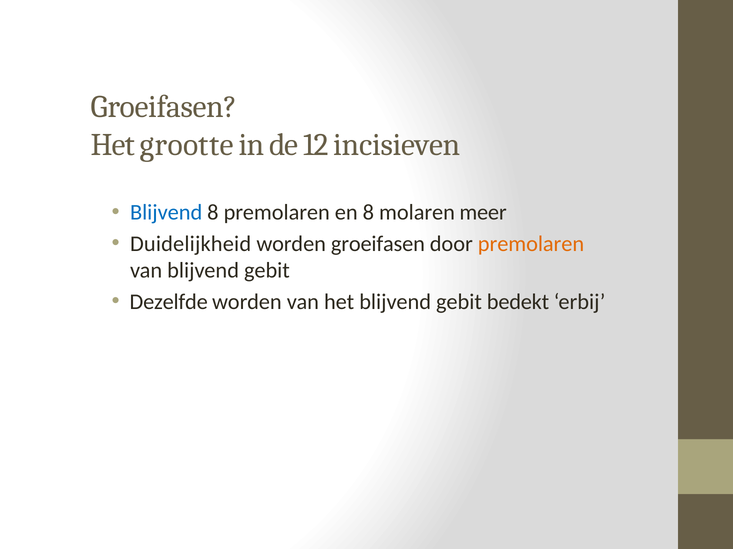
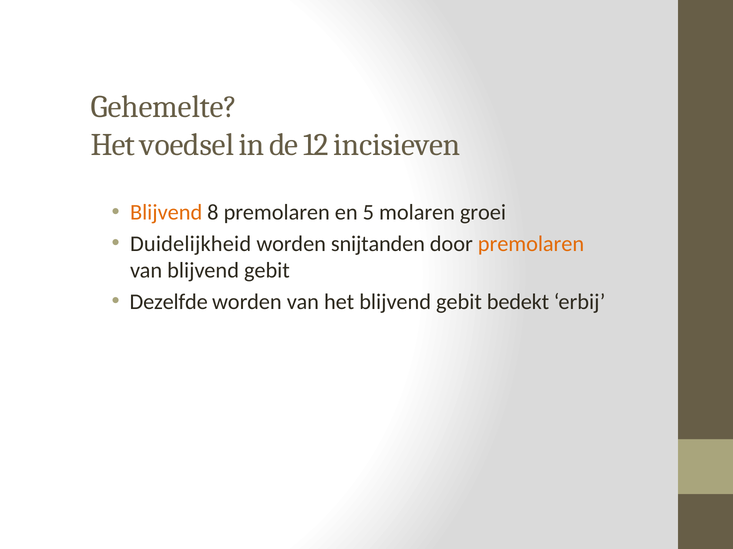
Groeifasen at (164, 107): Groeifasen -> Gehemelte
grootte: grootte -> voedsel
Blijvend at (166, 213) colour: blue -> orange
en 8: 8 -> 5
meer: meer -> groei
worden groeifasen: groeifasen -> snijtanden
